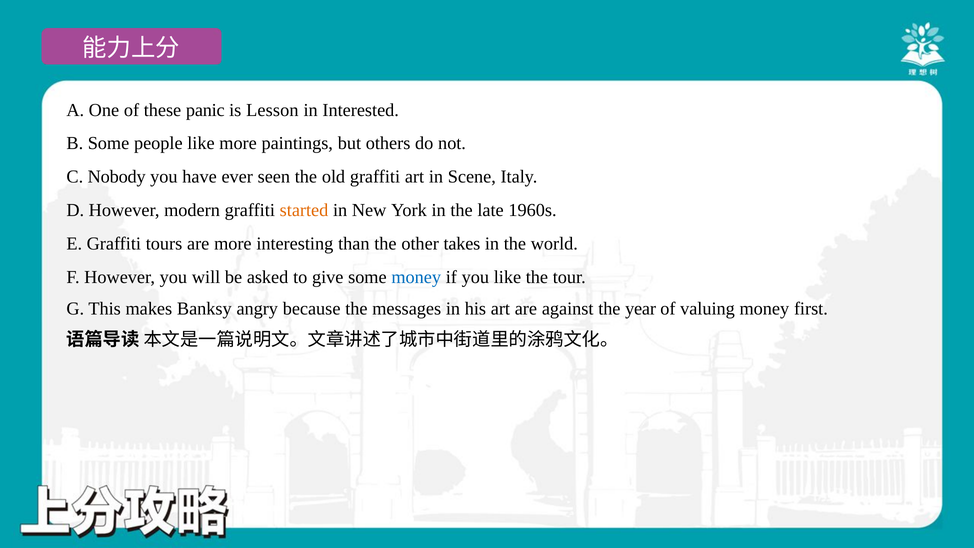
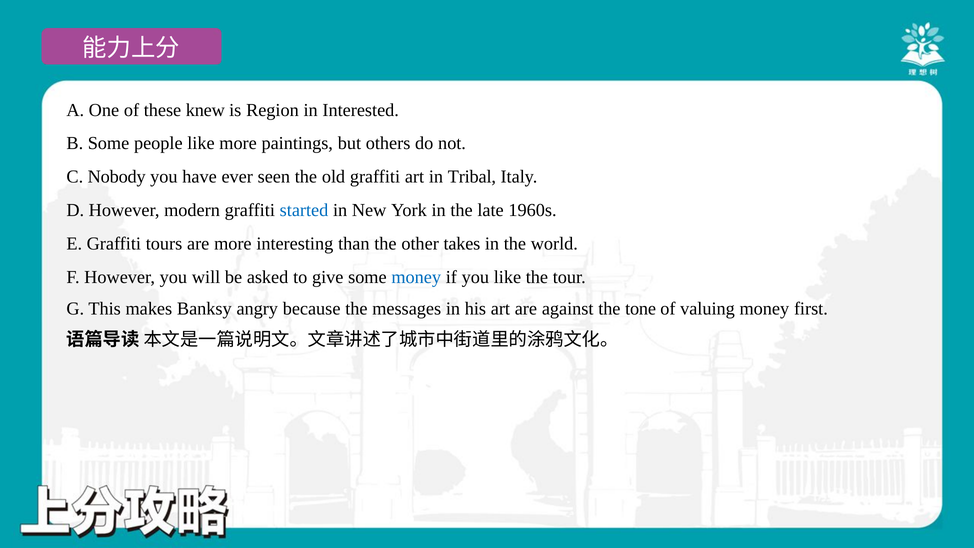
panic: panic -> knew
Lesson: Lesson -> Region
Scene: Scene -> Tribal
started colour: orange -> blue
year: year -> tone
